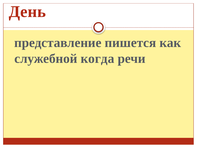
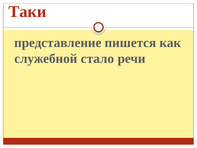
День: День -> Таки
когда: когда -> стало
